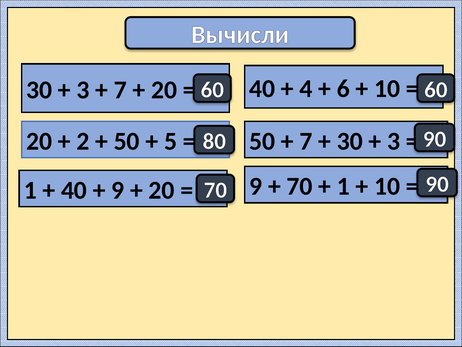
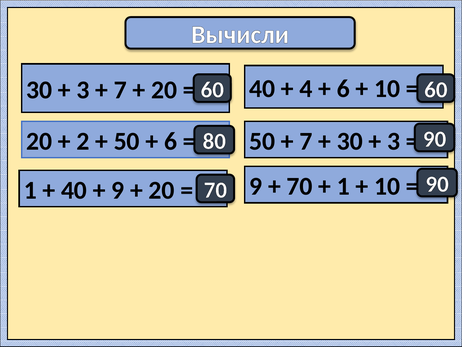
5 at (171, 141): 5 -> 6
